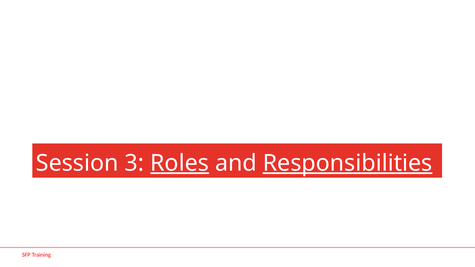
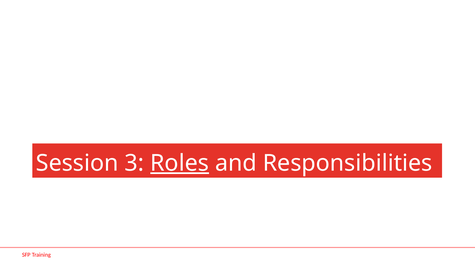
Responsibilities underline: present -> none
